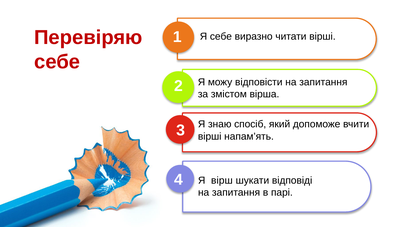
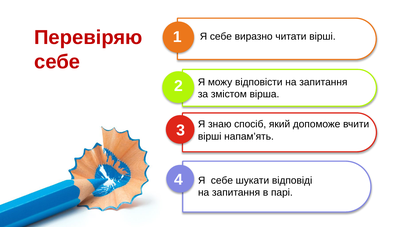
вірш at (222, 181): вірш -> себе
